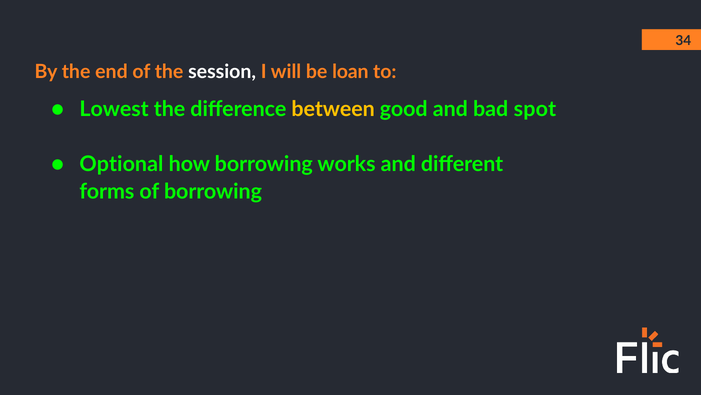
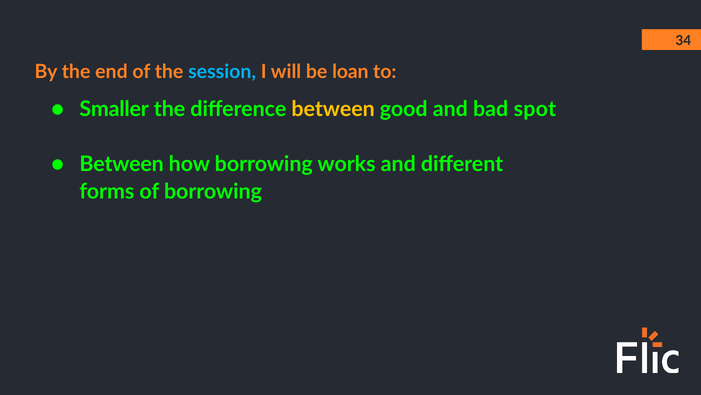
session colour: white -> light blue
Lowest: Lowest -> Smaller
Optional at (121, 164): Optional -> Between
